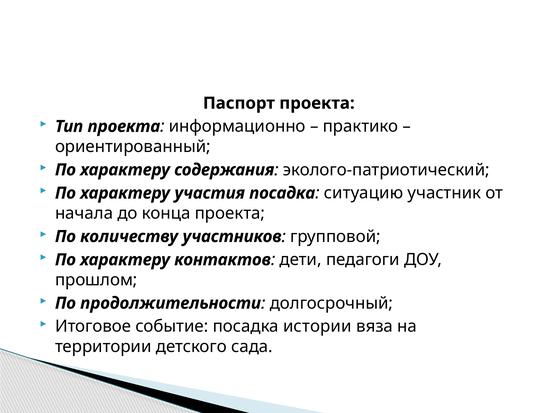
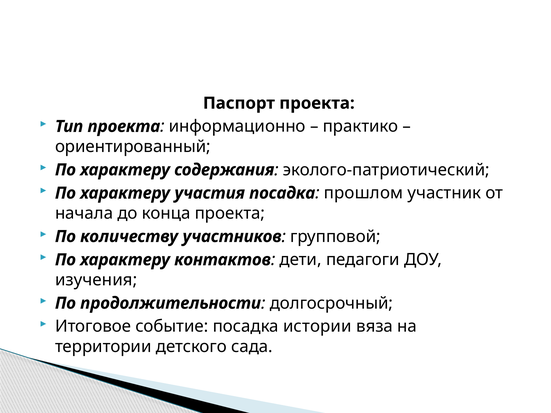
ситуацию: ситуацию -> прошлом
прошлом: прошлом -> изучения
